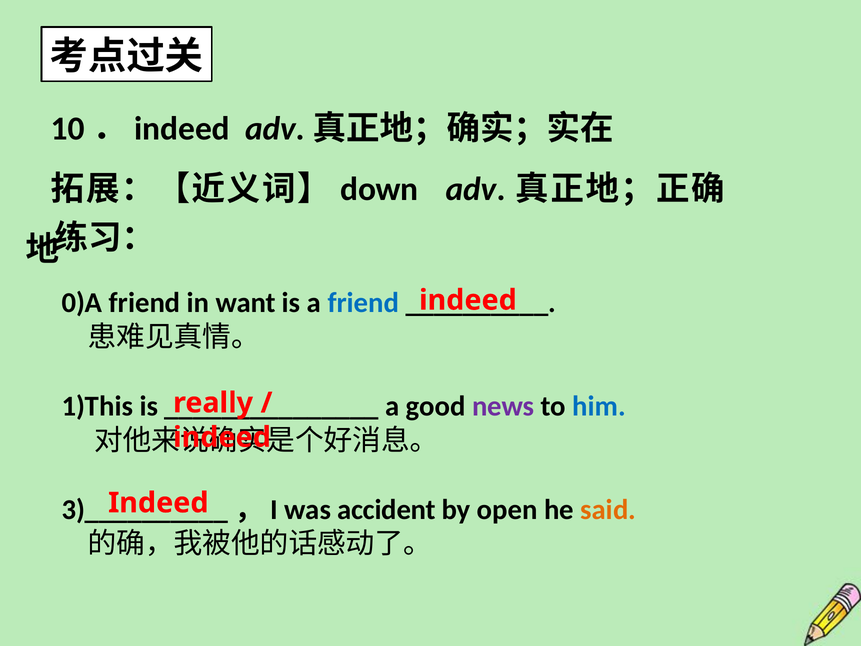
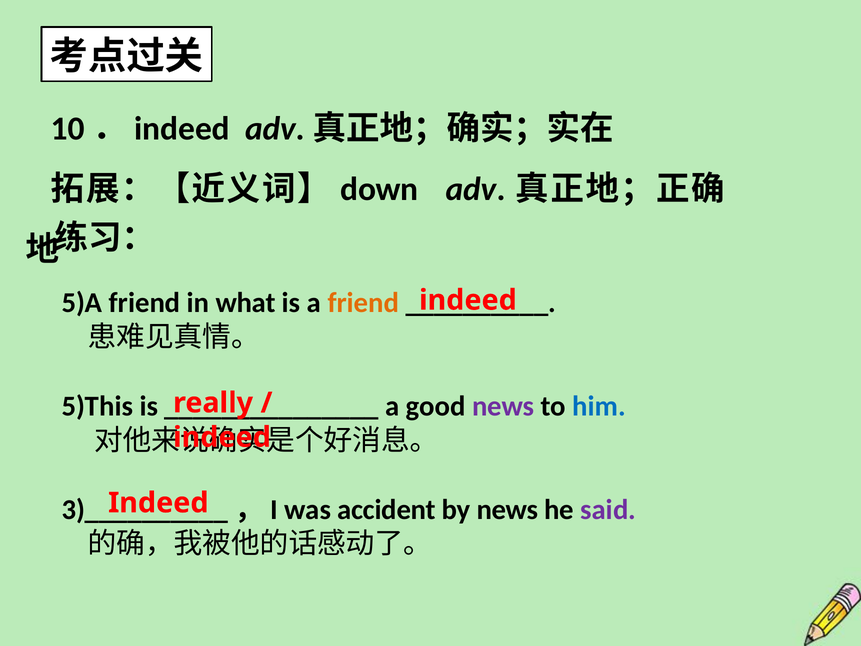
0)A: 0)A -> 5)A
want: want -> what
friend at (363, 303) colour: blue -> orange
1)This: 1)This -> 5)This
by open: open -> news
said colour: orange -> purple
